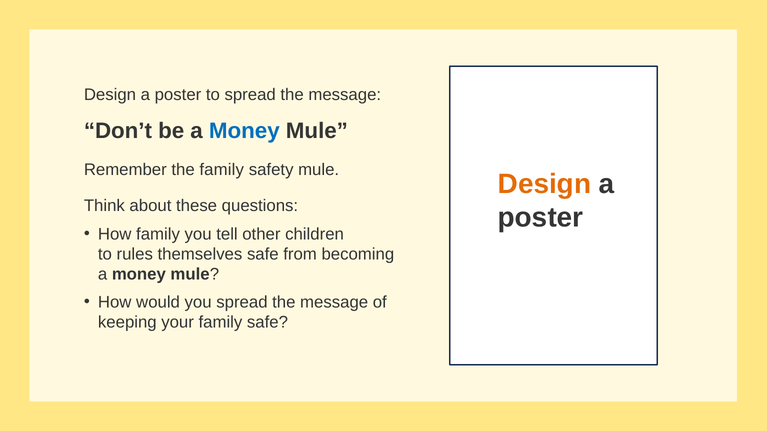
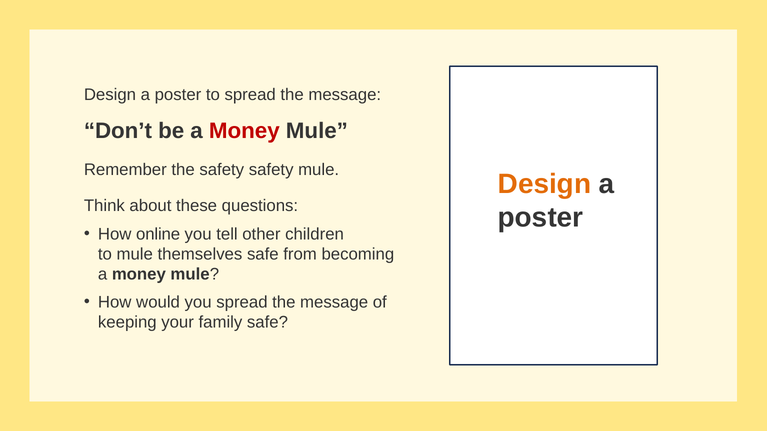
Money at (244, 131) colour: blue -> red
the family: family -> safety
How family: family -> online
to rules: rules -> mule
